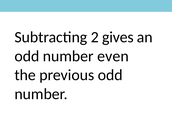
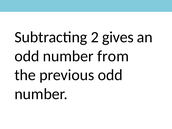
even: even -> from
